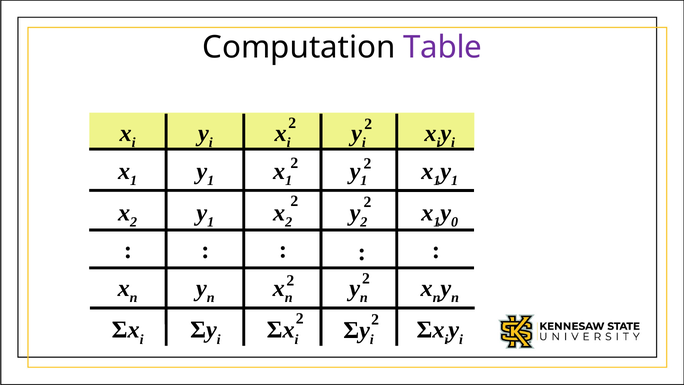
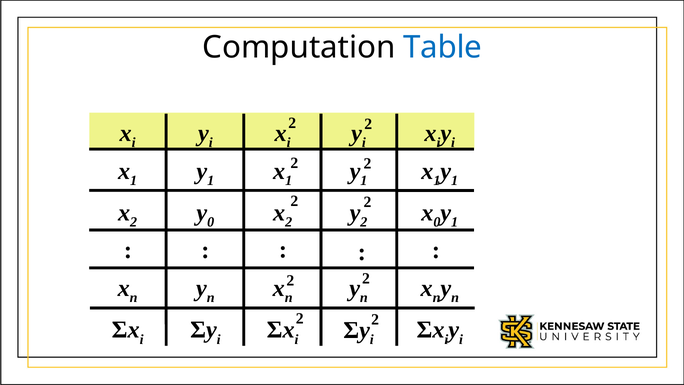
Table colour: purple -> blue
1 at (211, 222): 1 -> 0
1 at (437, 222): 1 -> 0
0 at (455, 222): 0 -> 1
